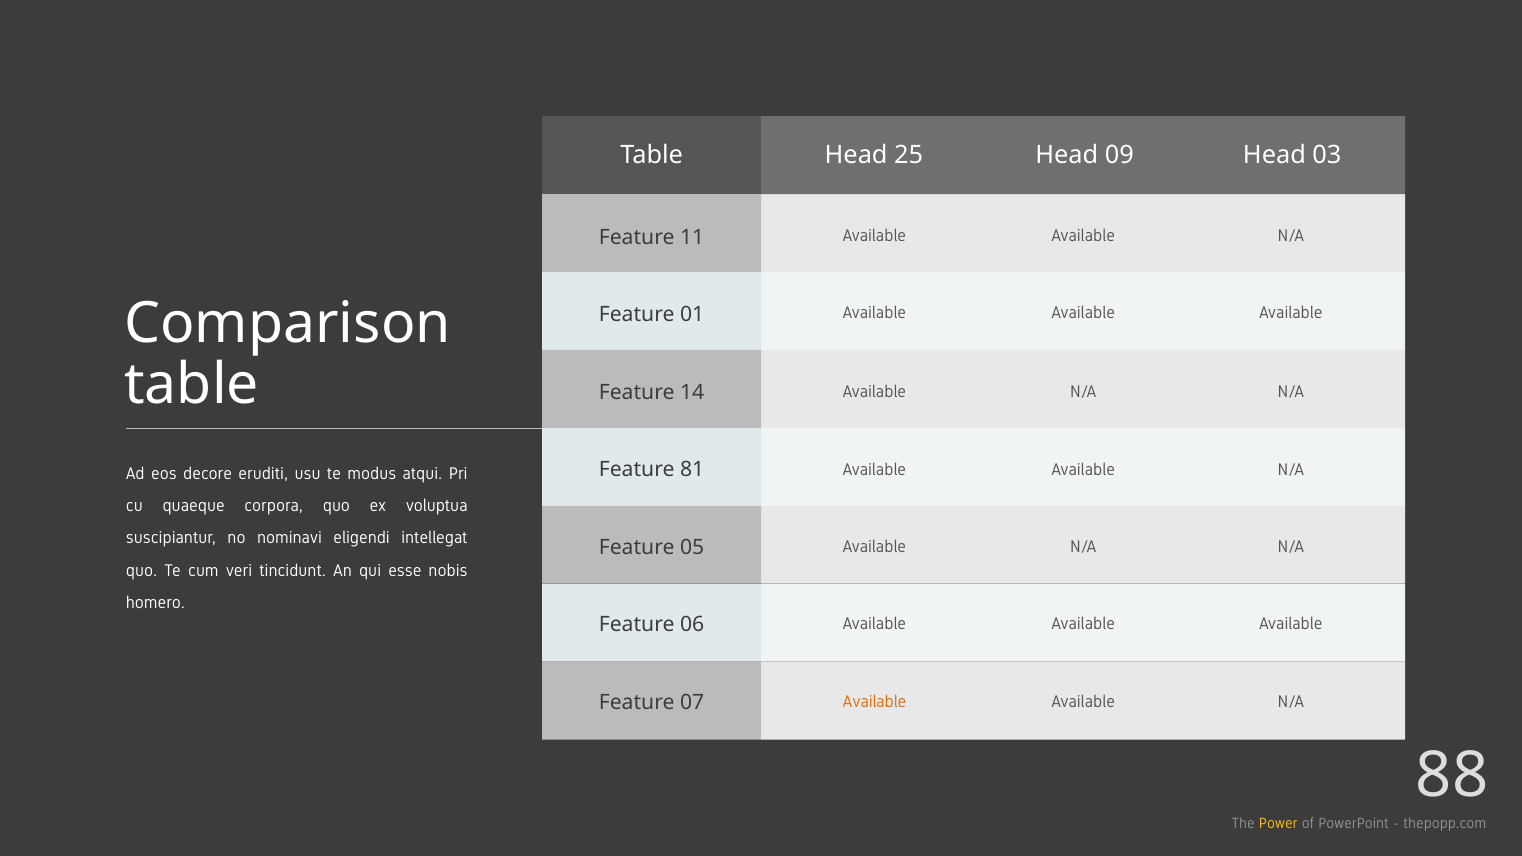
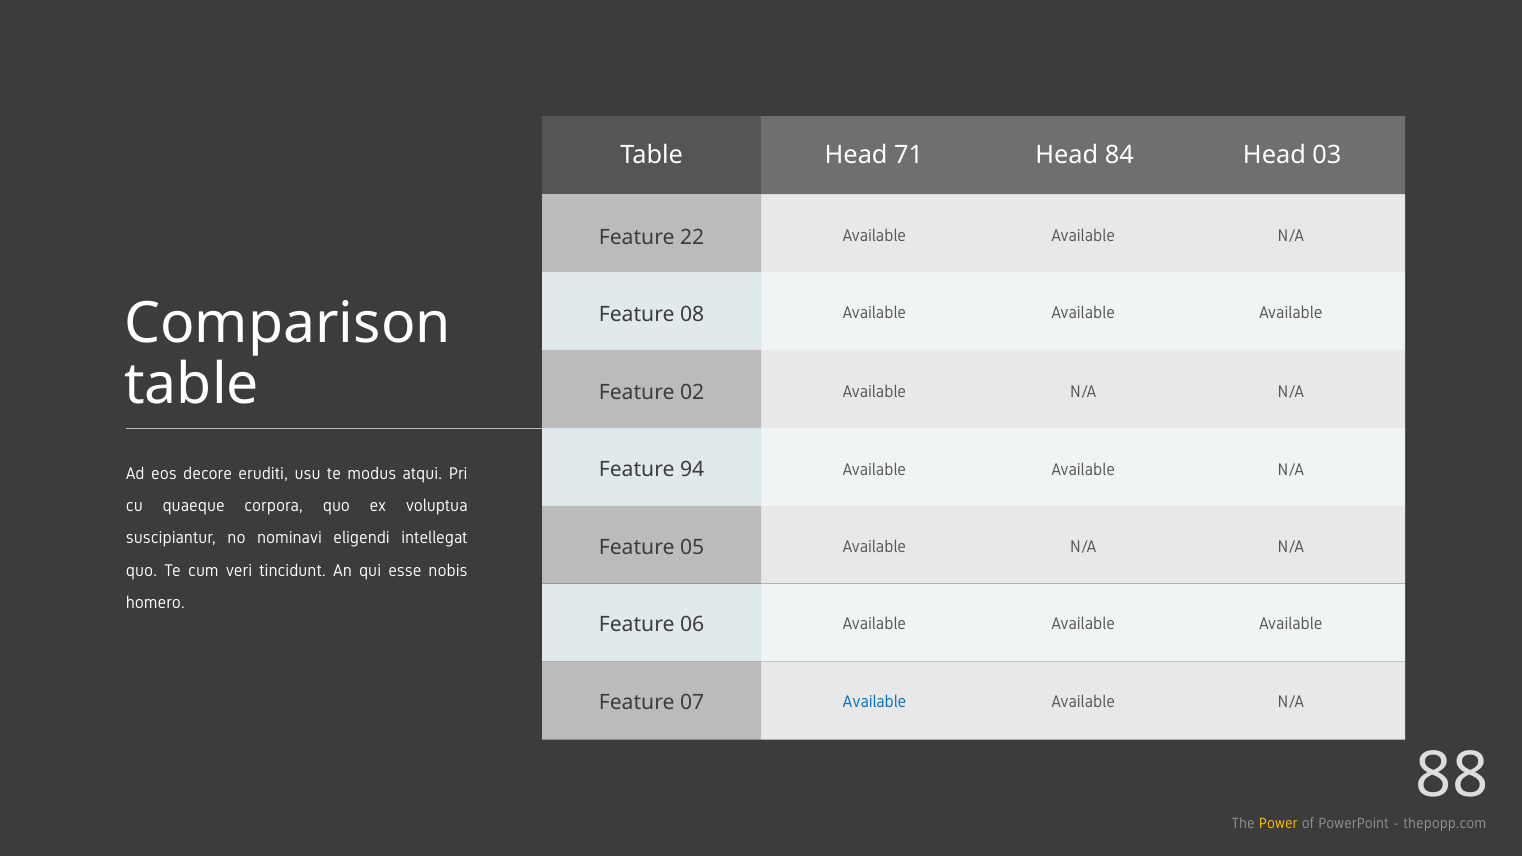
25: 25 -> 71
09: 09 -> 84
11: 11 -> 22
01: 01 -> 08
14: 14 -> 02
81: 81 -> 94
Available at (874, 701) colour: orange -> blue
